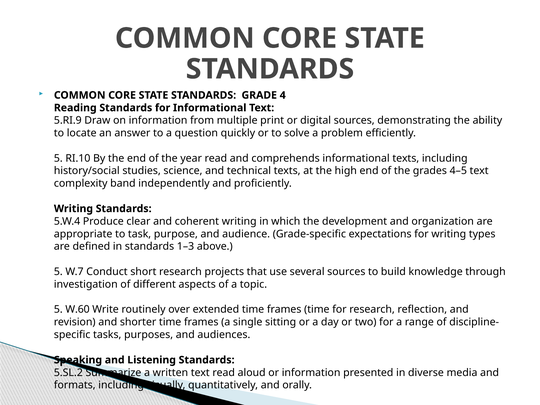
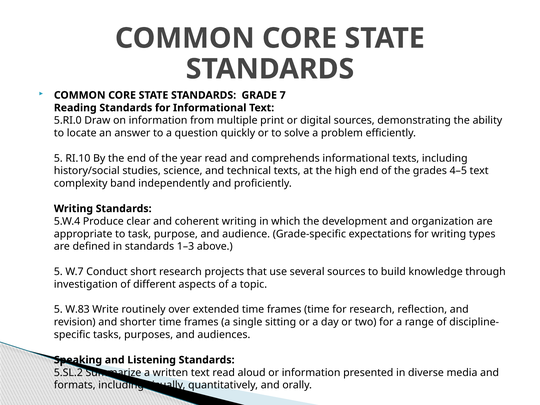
4: 4 -> 7
5.RI.9: 5.RI.9 -> 5.RI.0
W.60: W.60 -> W.83
